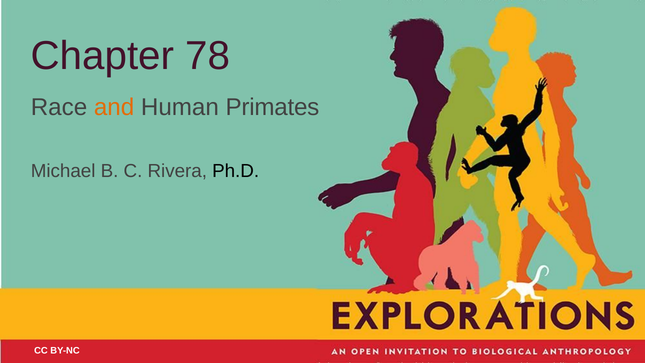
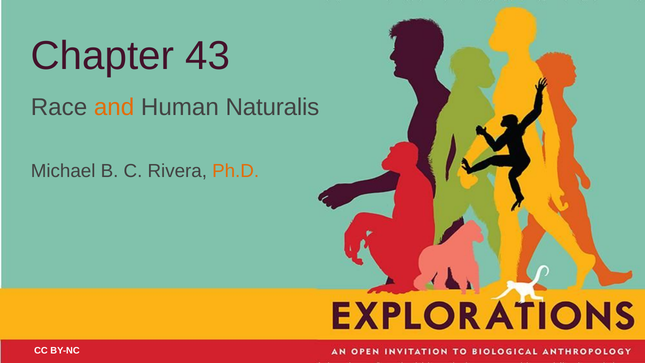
78: 78 -> 43
Primates: Primates -> Naturalis
Ph.D colour: black -> orange
